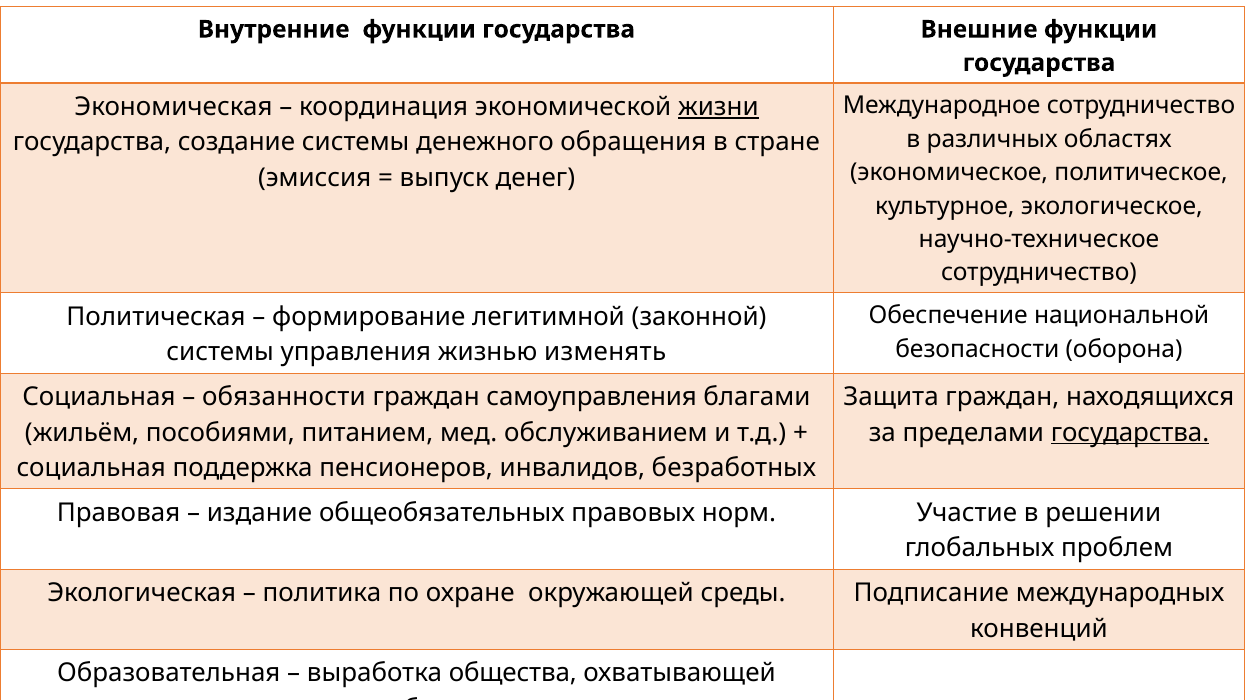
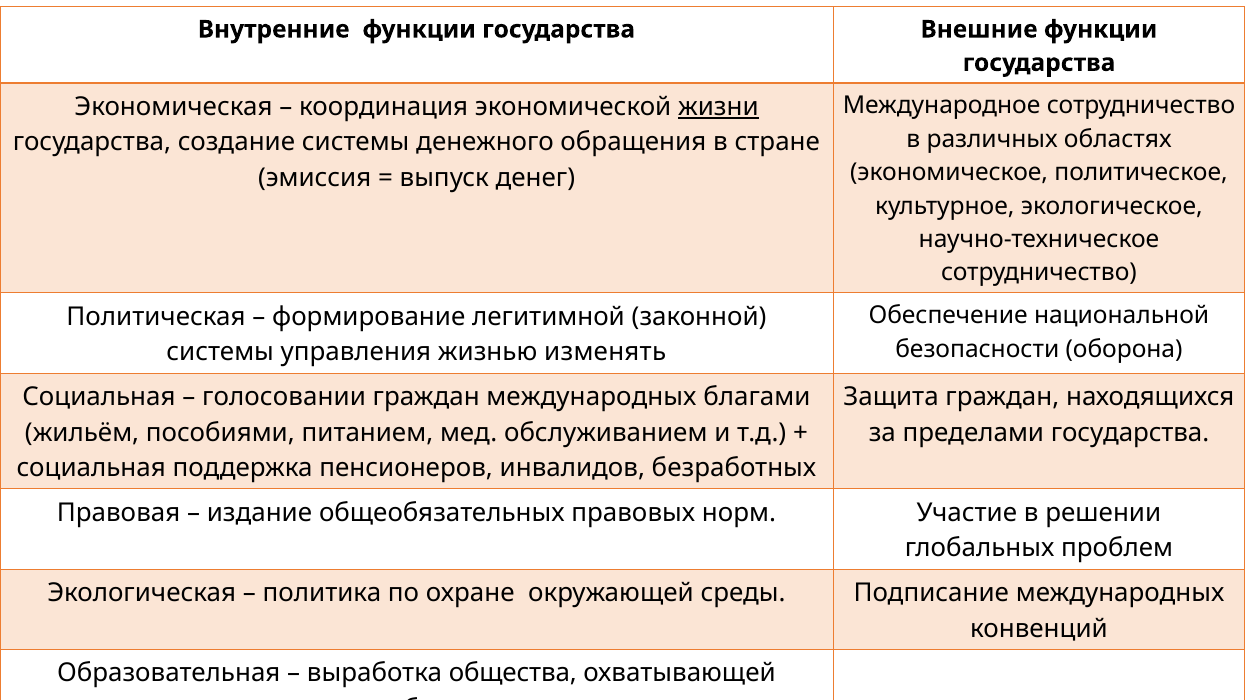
обязанности: обязанности -> голосовании
граждан самоуправления: самоуправления -> международных
государства at (1130, 433) underline: present -> none
